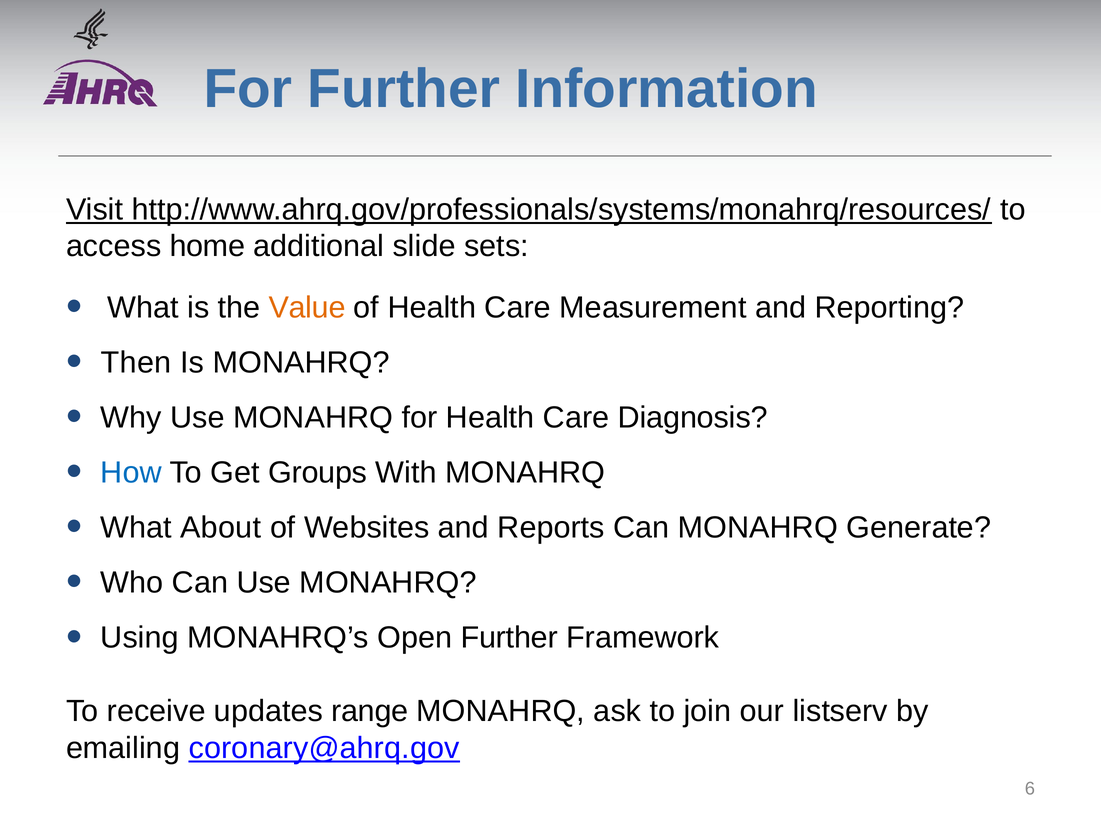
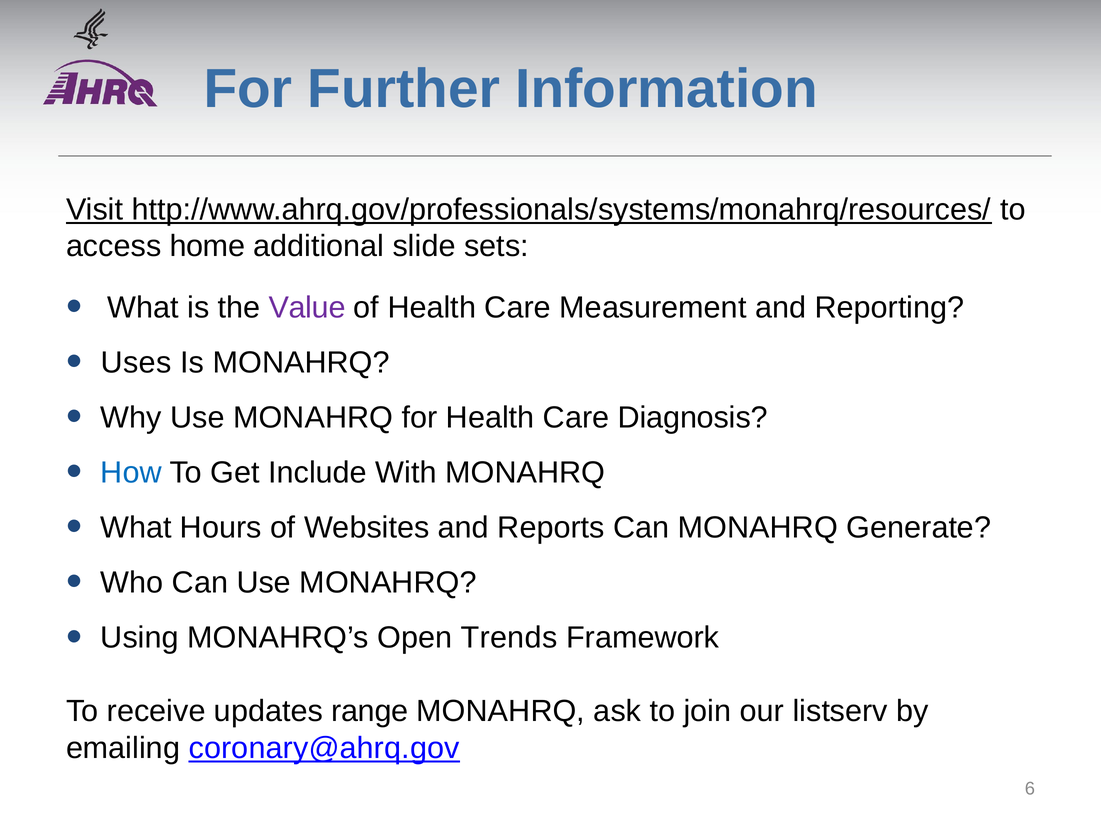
Value colour: orange -> purple
Then: Then -> Uses
Groups: Groups -> Include
About: About -> Hours
Open Further: Further -> Trends
